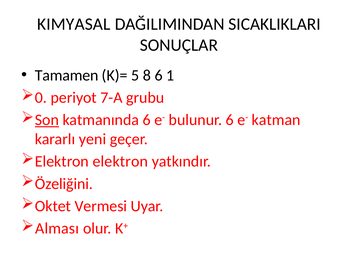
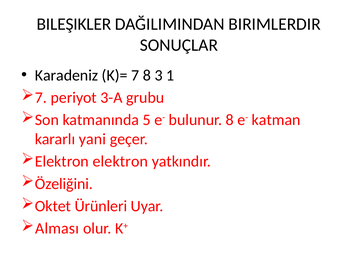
KIMYASAL: KIMYASAL -> BILEŞIKLER
SICAKLIKLARI: SICAKLIKLARI -> BIRIMLERDIR
Tamamen: Tamamen -> Karadeniz
K)= 5: 5 -> 7
8 6: 6 -> 3
0 at (41, 97): 0 -> 7
7-A: 7-A -> 3-A
Son underline: present -> none
katmanında 6: 6 -> 5
bulunur 6: 6 -> 8
yeni: yeni -> yani
Vermesi: Vermesi -> Ürünleri
